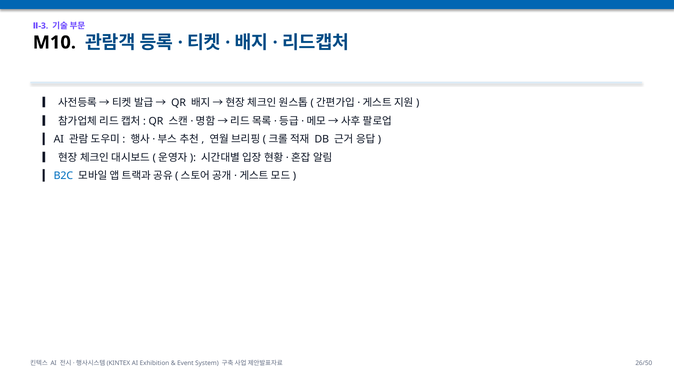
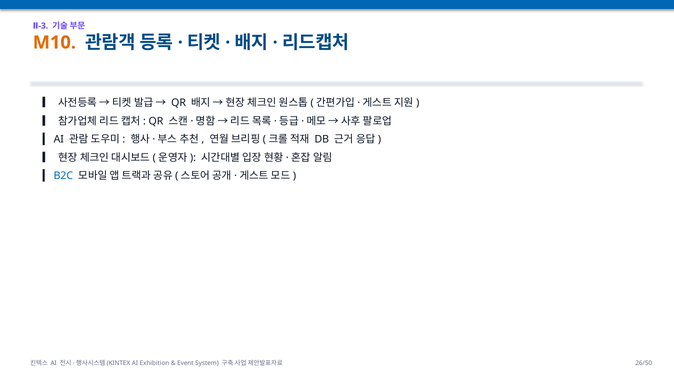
M10 colour: black -> orange
